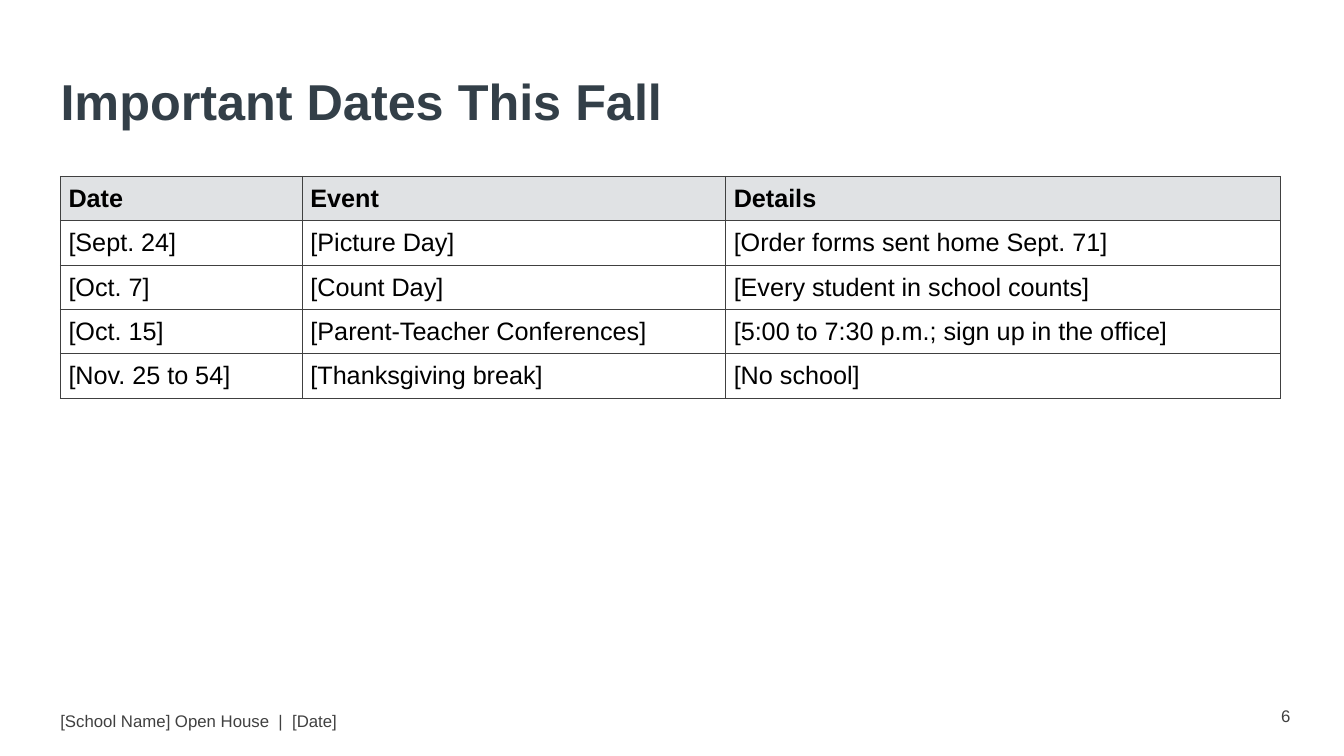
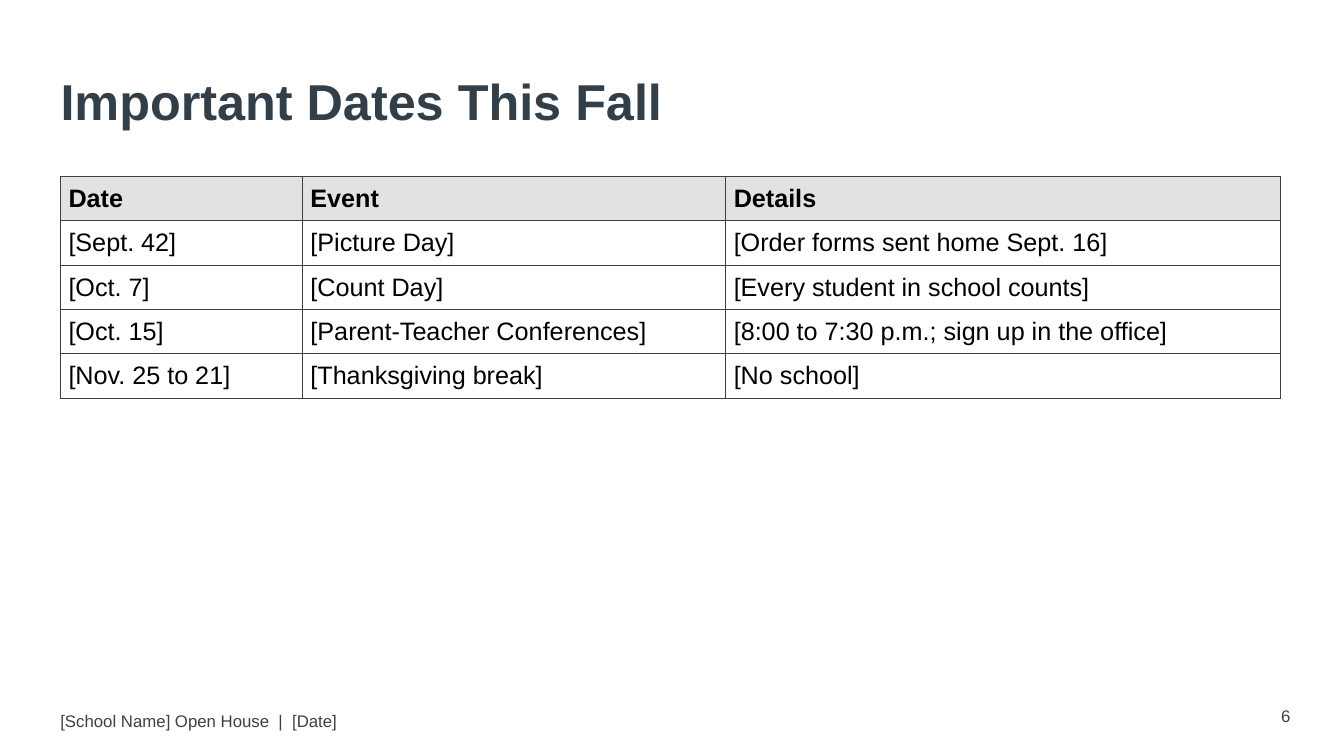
24: 24 -> 42
71: 71 -> 16
5:00: 5:00 -> 8:00
54: 54 -> 21
